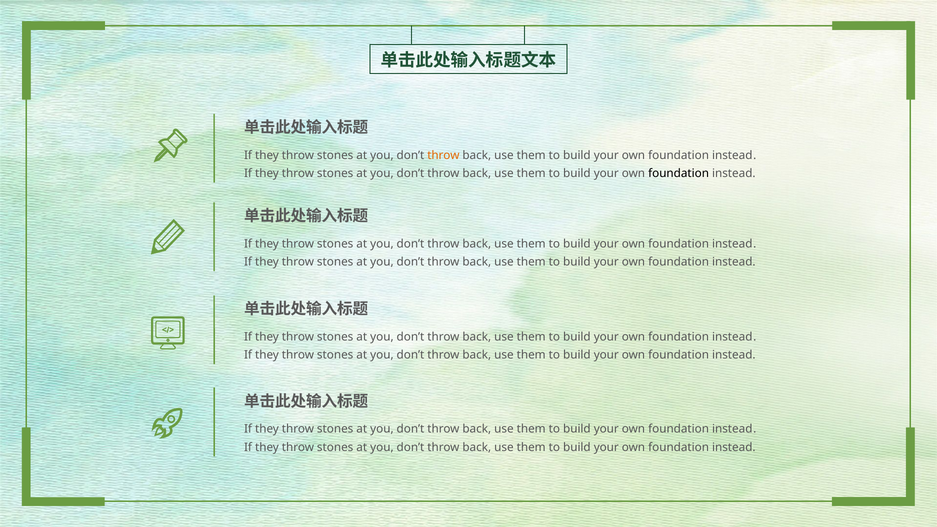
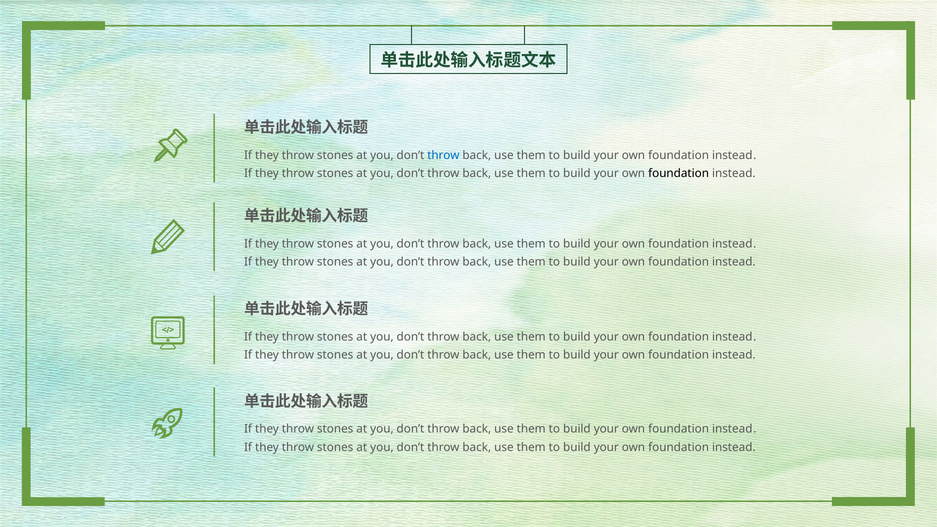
throw at (443, 155) colour: orange -> blue
